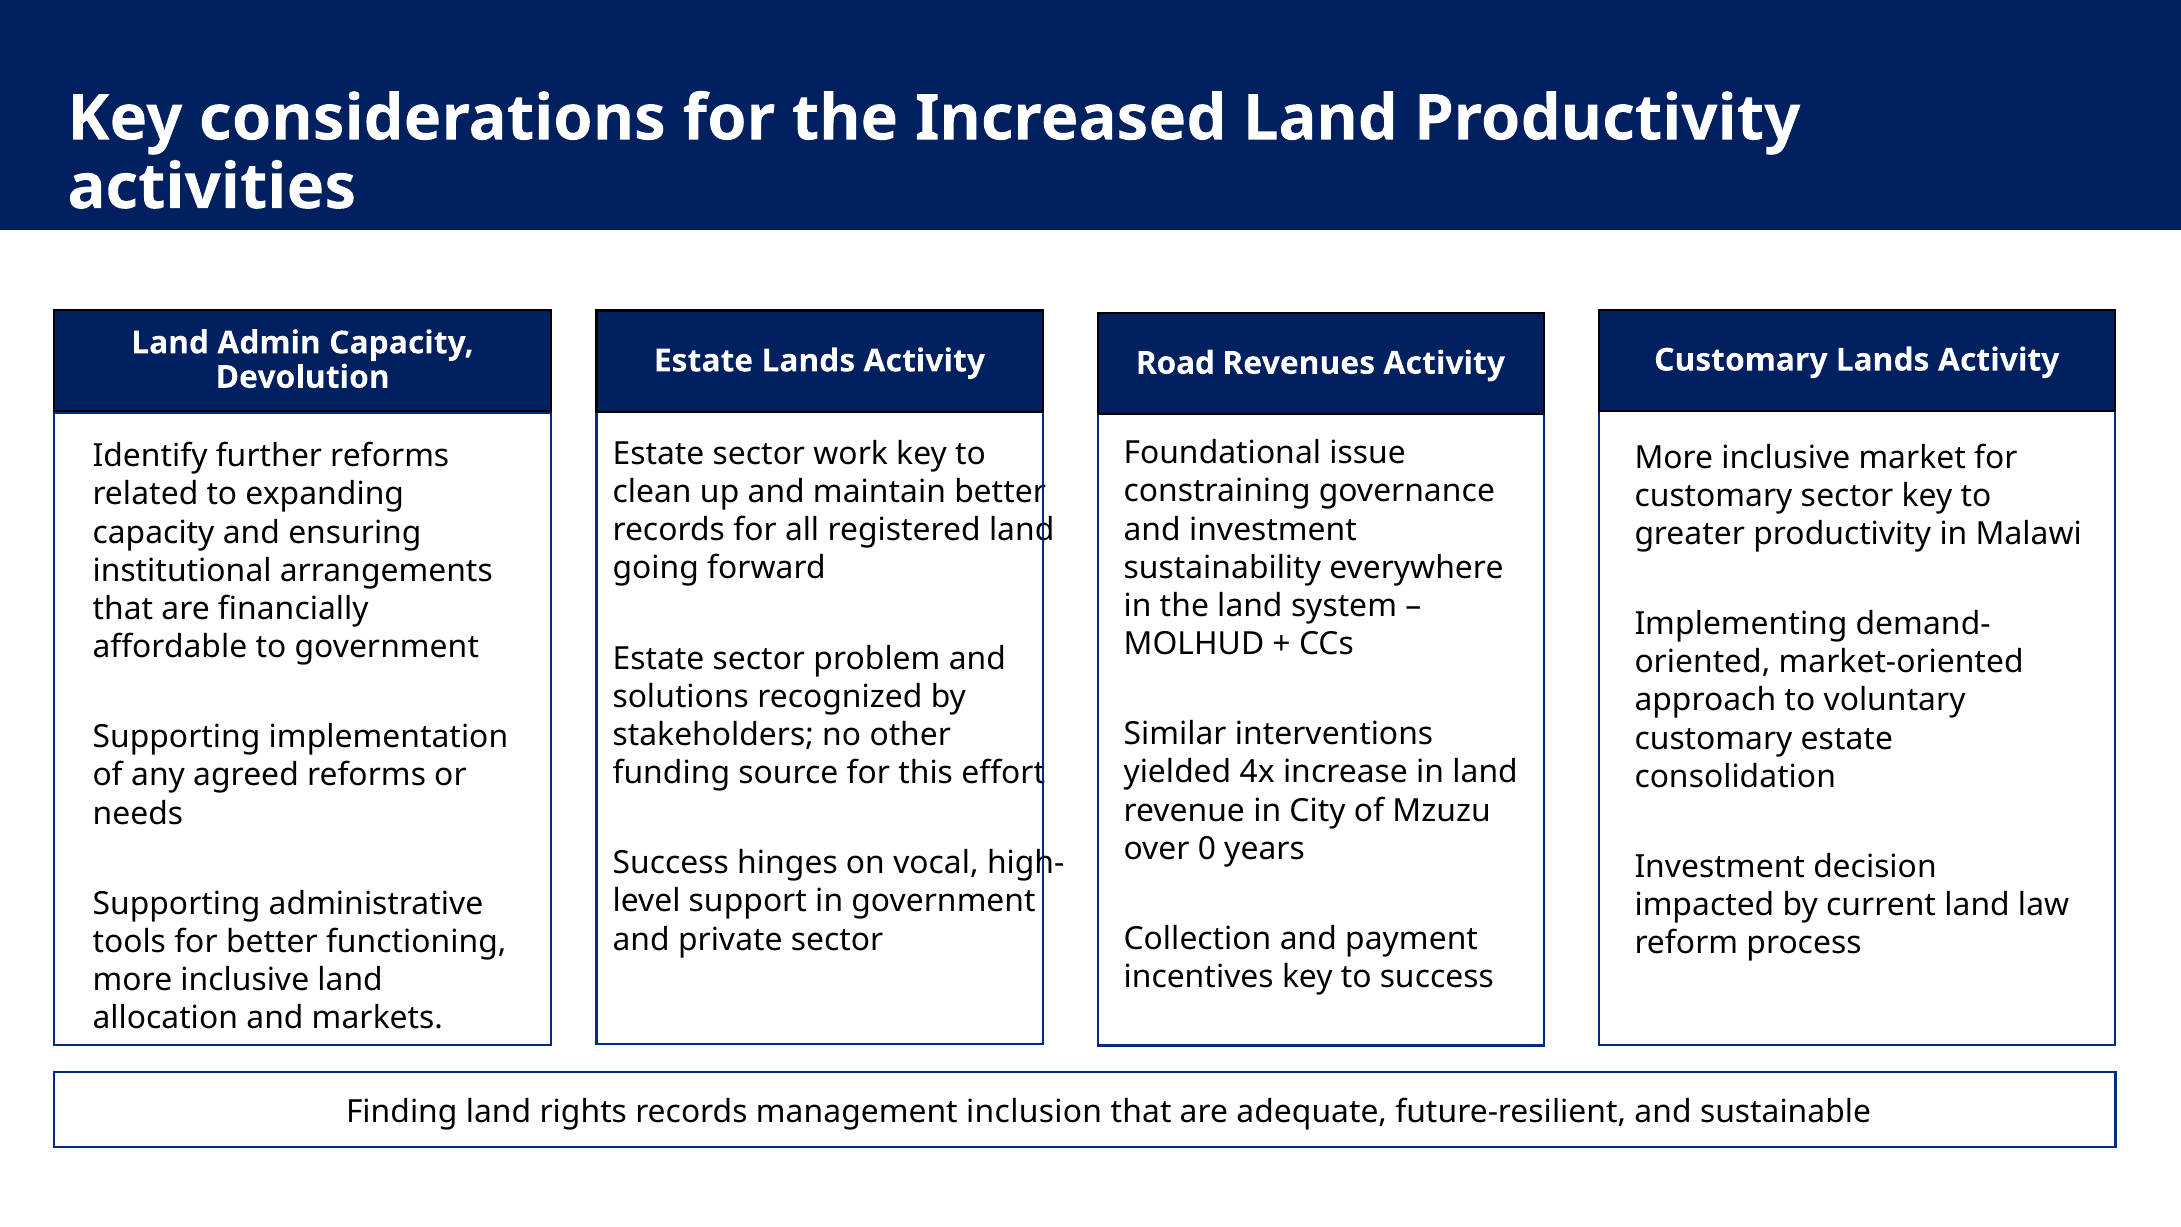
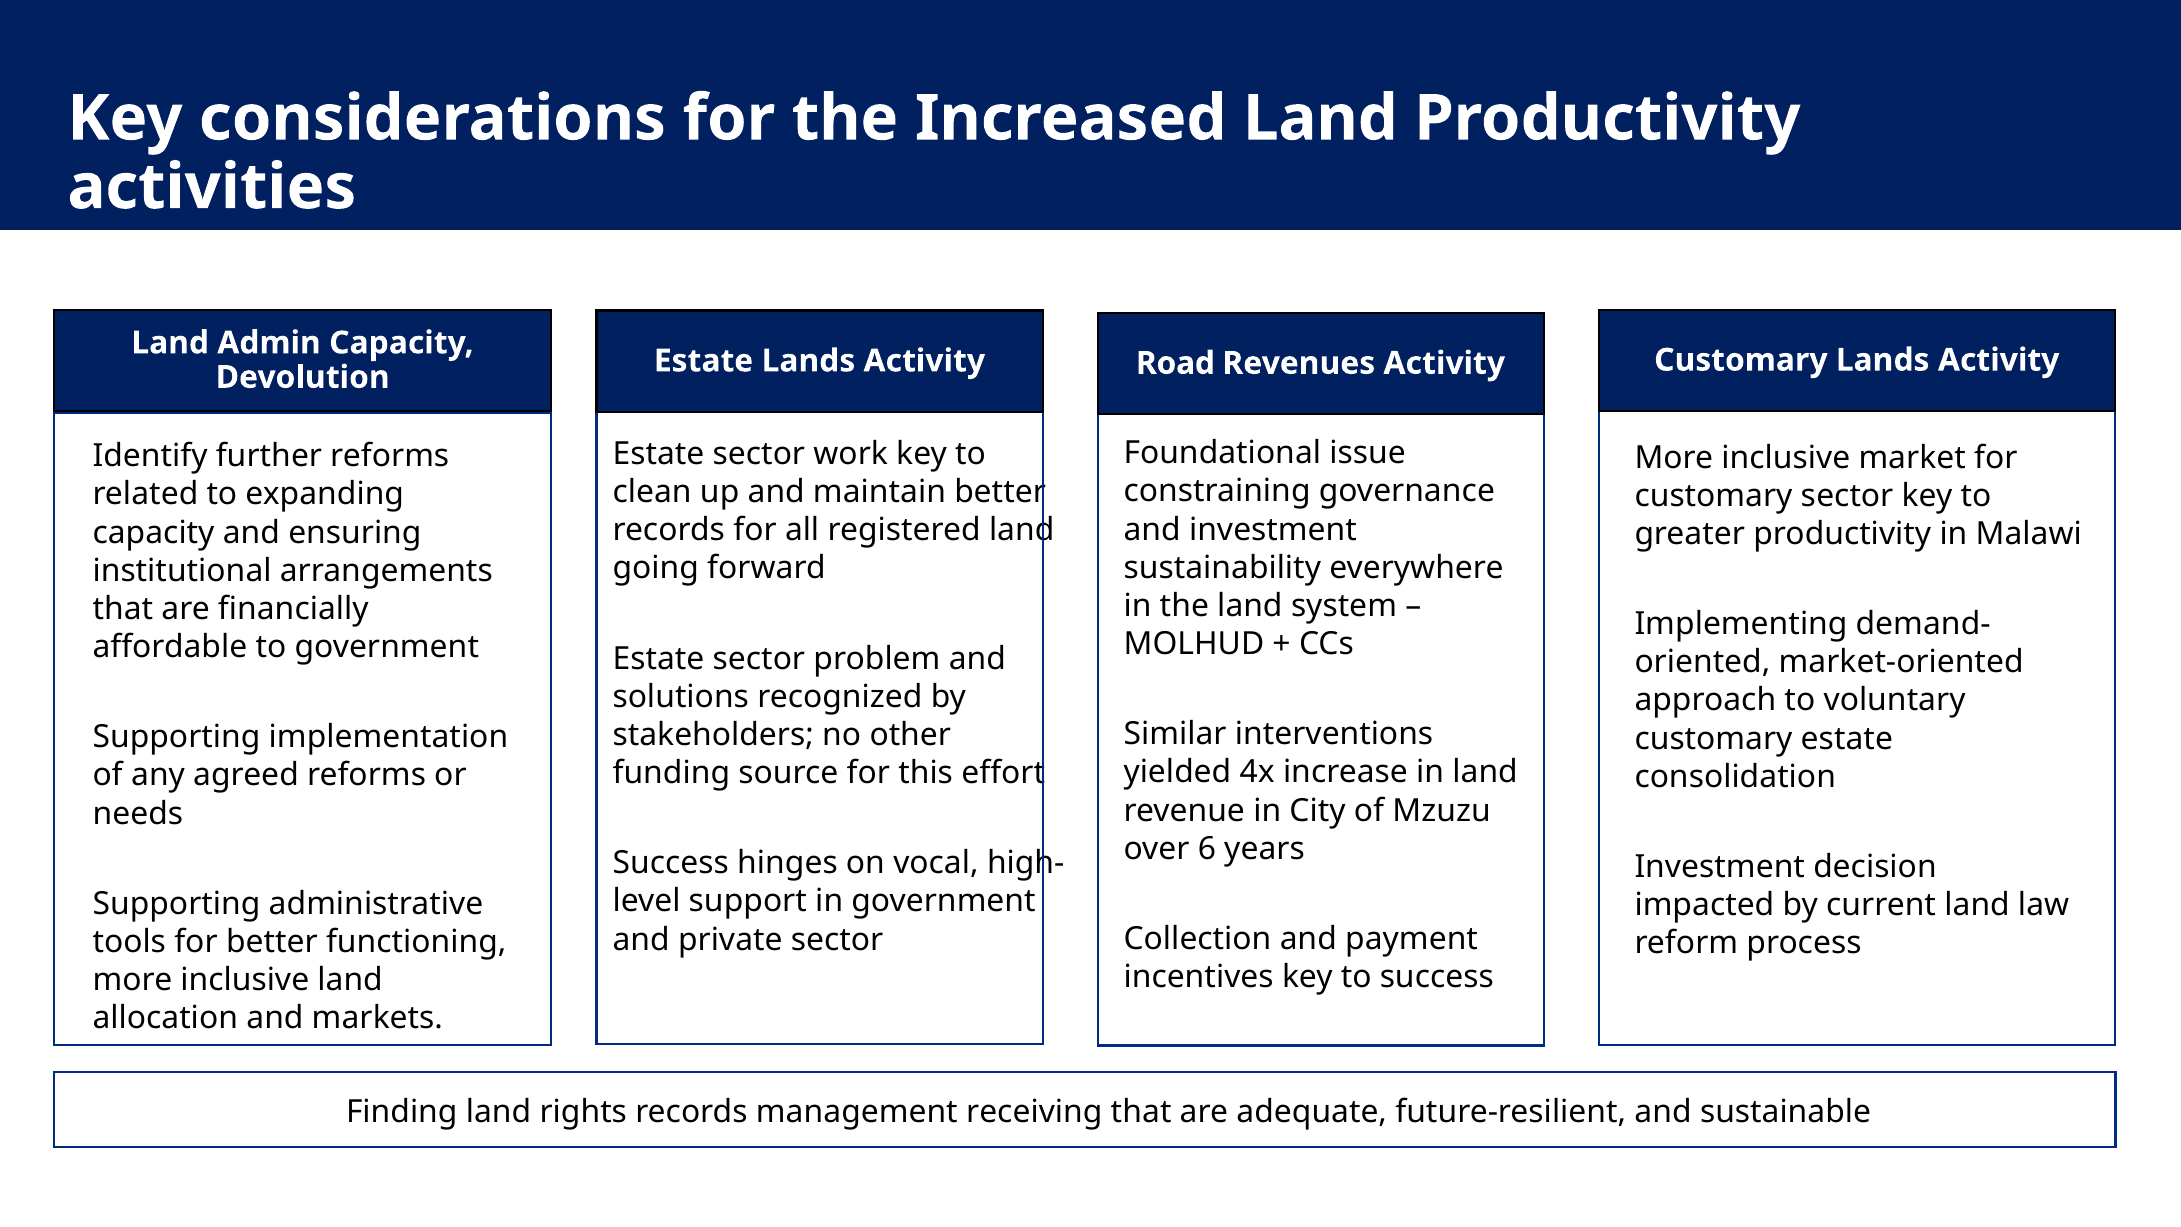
0: 0 -> 6
inclusion: inclusion -> receiving
